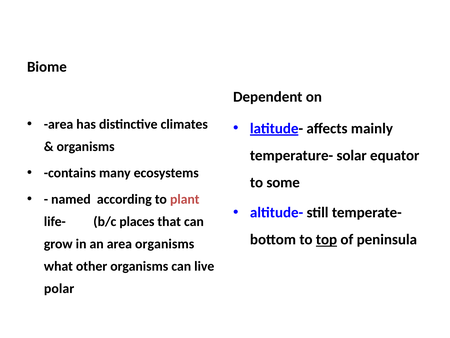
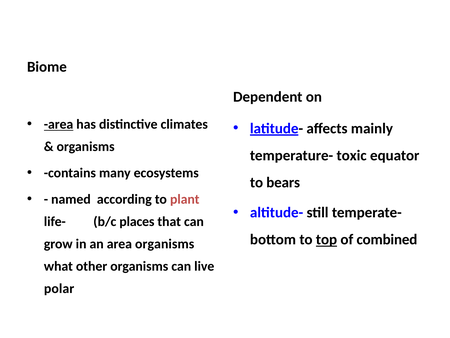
area at (59, 124) underline: none -> present
solar: solar -> toxic
some: some -> bears
peninsula: peninsula -> combined
